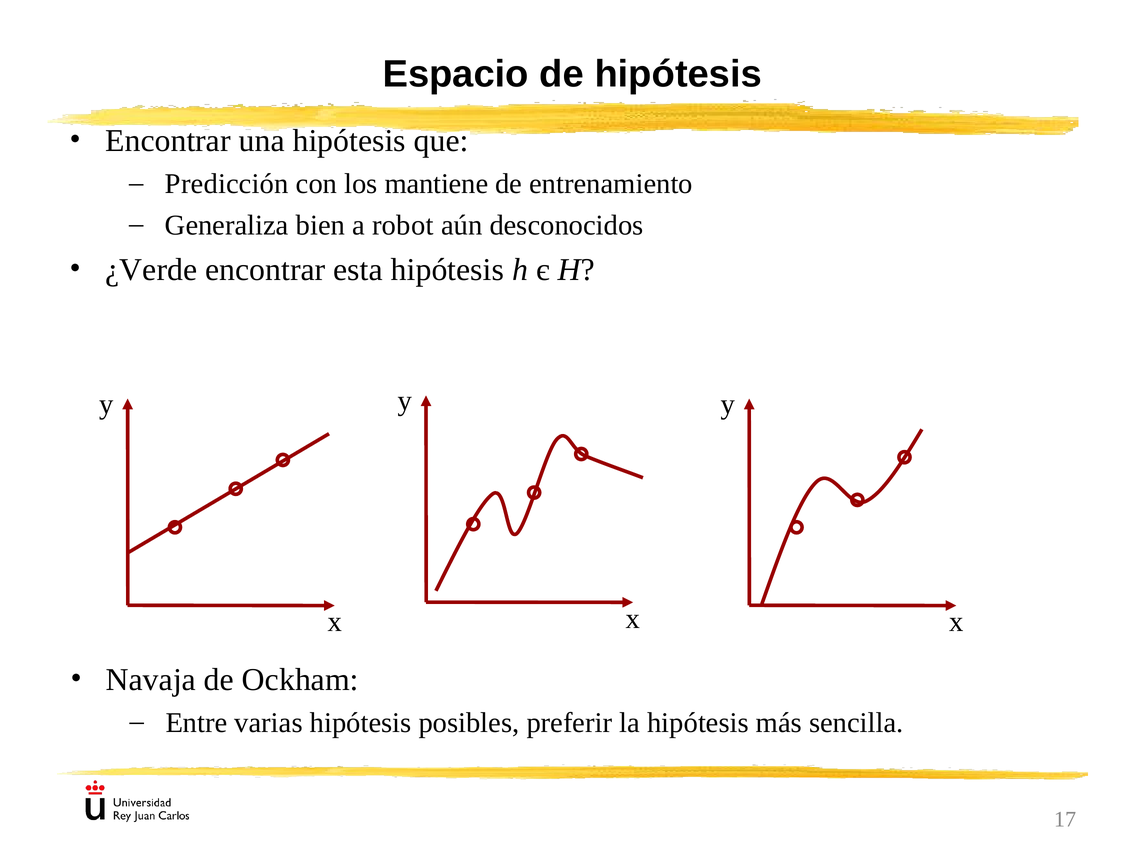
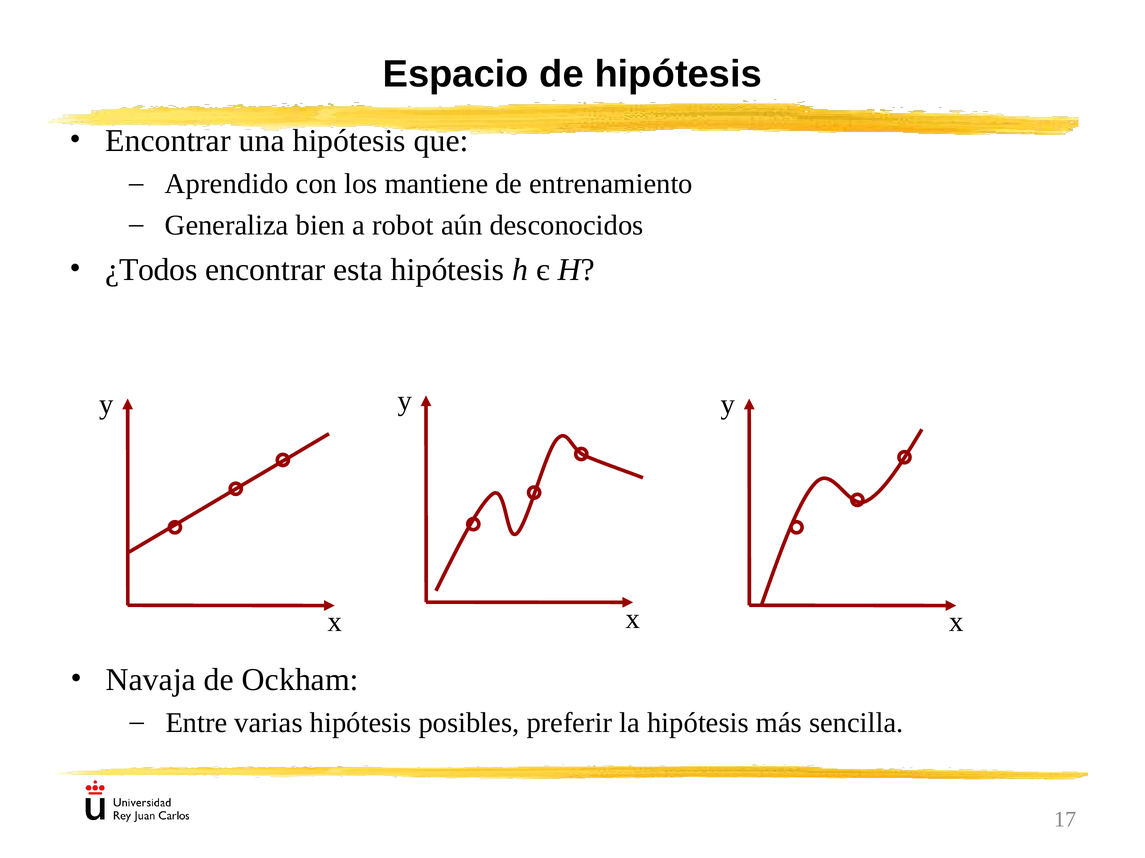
Predicción: Predicción -> Aprendido
¿Verde: ¿Verde -> ¿Todos
